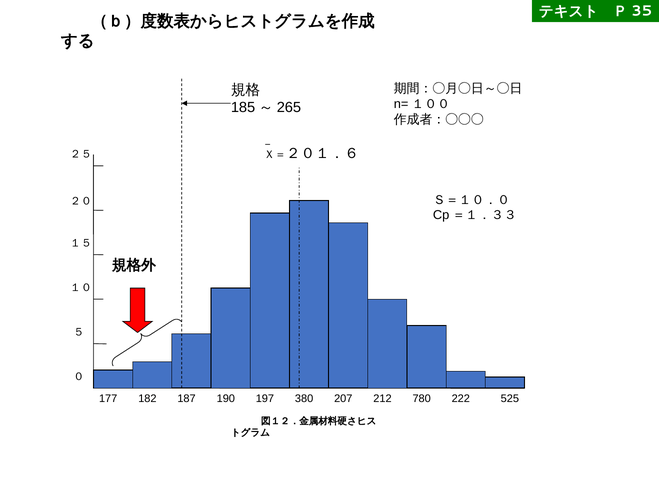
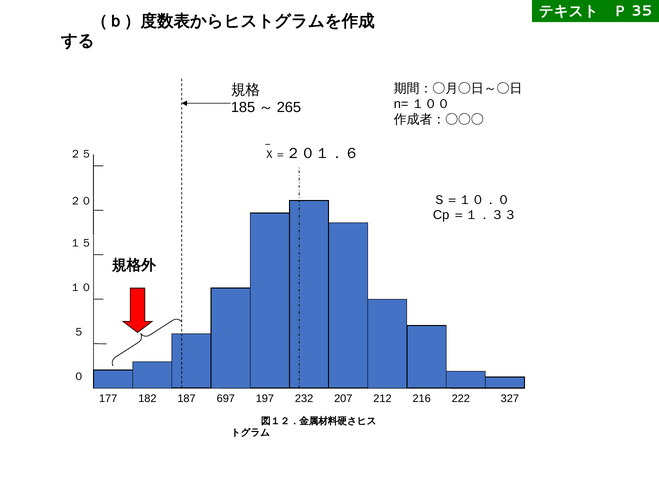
190: 190 -> 697
380: 380 -> 232
780: 780 -> 216
525: 525 -> 327
